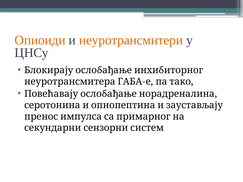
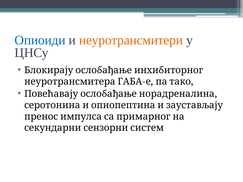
Опиоиди colour: orange -> blue
